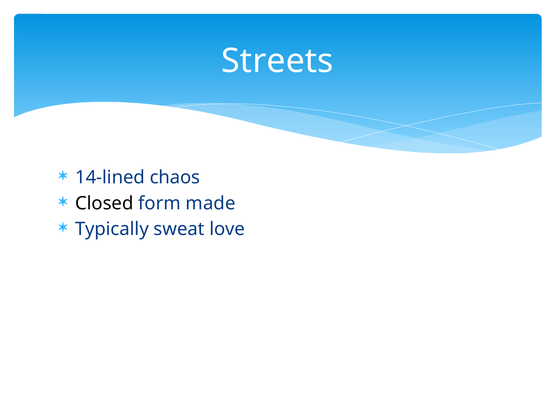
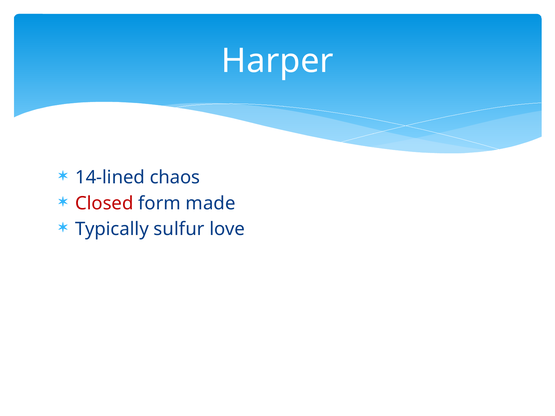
Streets: Streets -> Harper
Closed colour: black -> red
sweat: sweat -> sulfur
